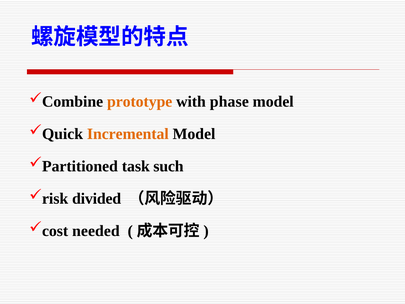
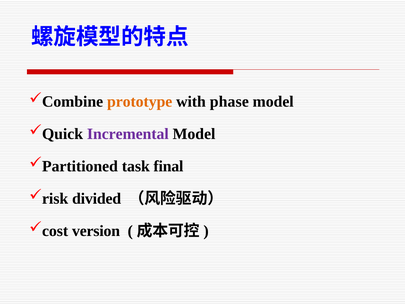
Incremental colour: orange -> purple
such: such -> final
needed: needed -> version
